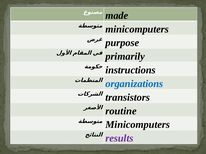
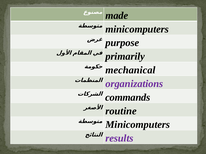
instructions: instructions -> mechanical
organizations colour: blue -> purple
transistors: transistors -> commands
